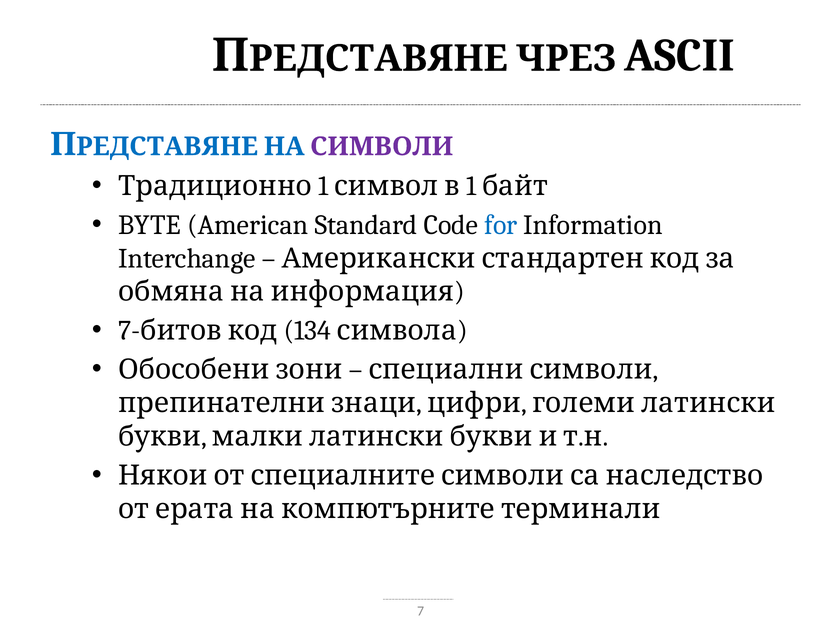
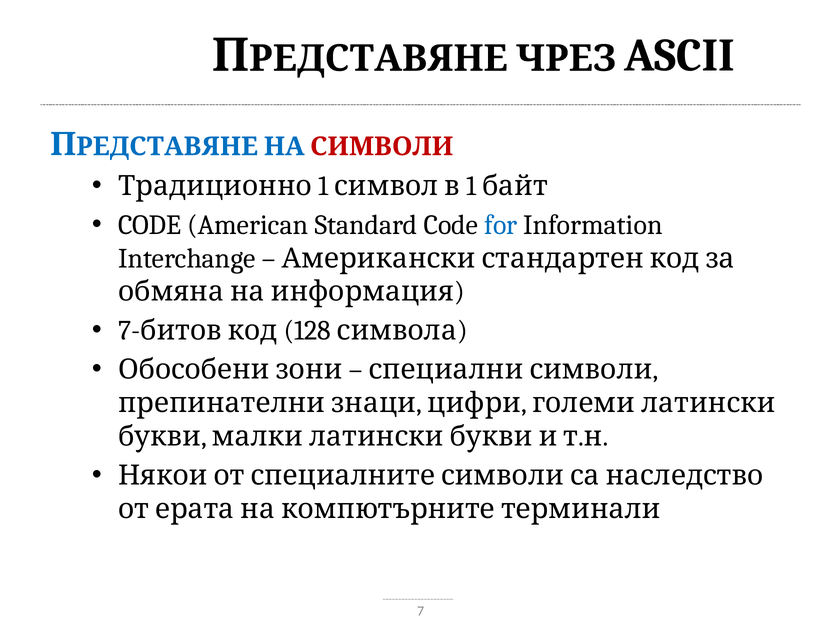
СИМВОЛИ colour: purple -> red
BYTE at (149, 225): BYTE -> CODE
134: 134 -> 128
